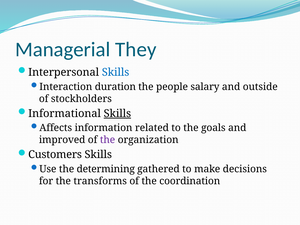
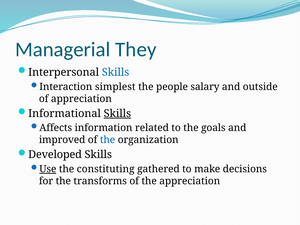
duration: duration -> simplest
of stockholders: stockholders -> appreciation
the at (108, 140) colour: purple -> blue
Customers: Customers -> Developed
Use underline: none -> present
determining: determining -> constituting
the coordination: coordination -> appreciation
